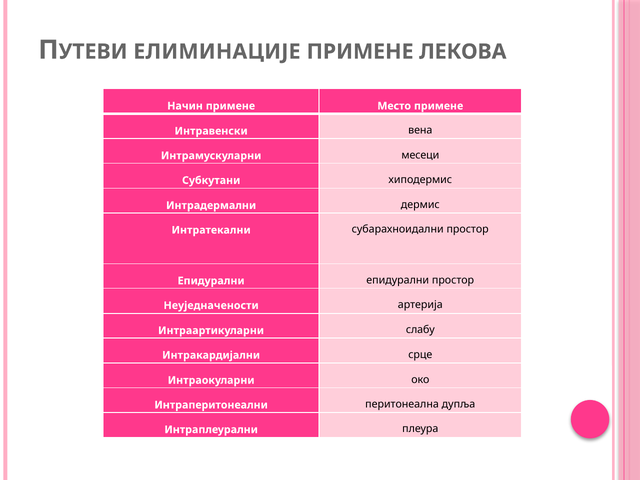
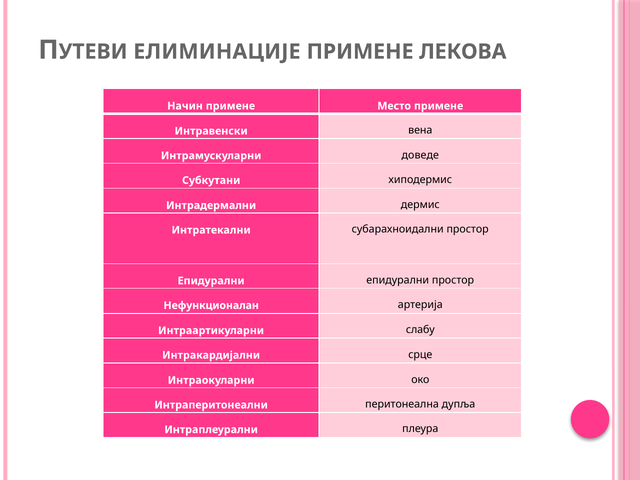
месеци: месеци -> доведе
Неуједначености: Неуједначености -> Нефункционалан
